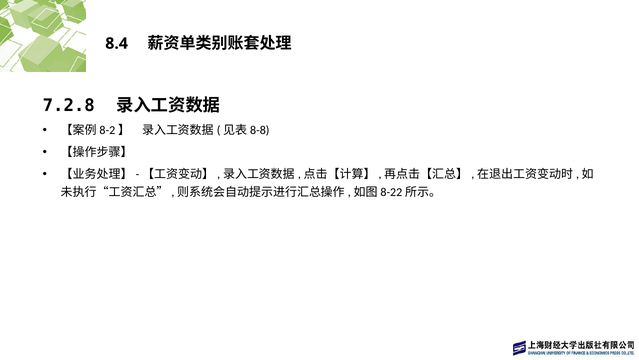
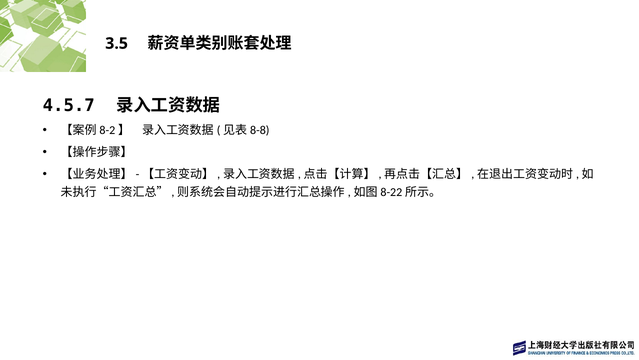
8.4: 8.4 -> 3.5
7.2.8: 7.2.8 -> 4.5.7
